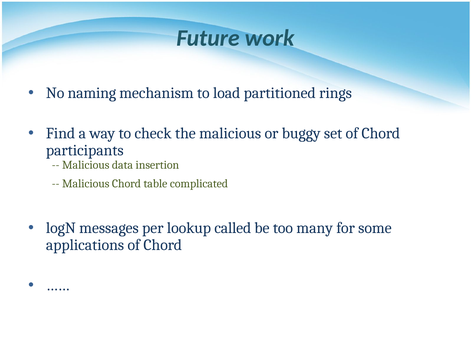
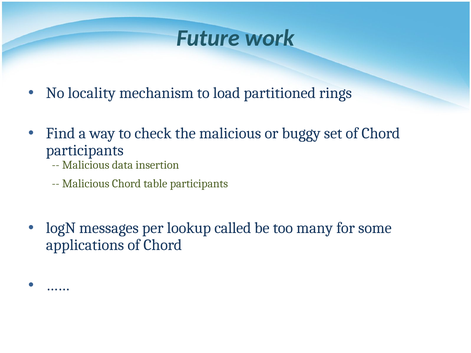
naming: naming -> locality
table complicated: complicated -> participants
